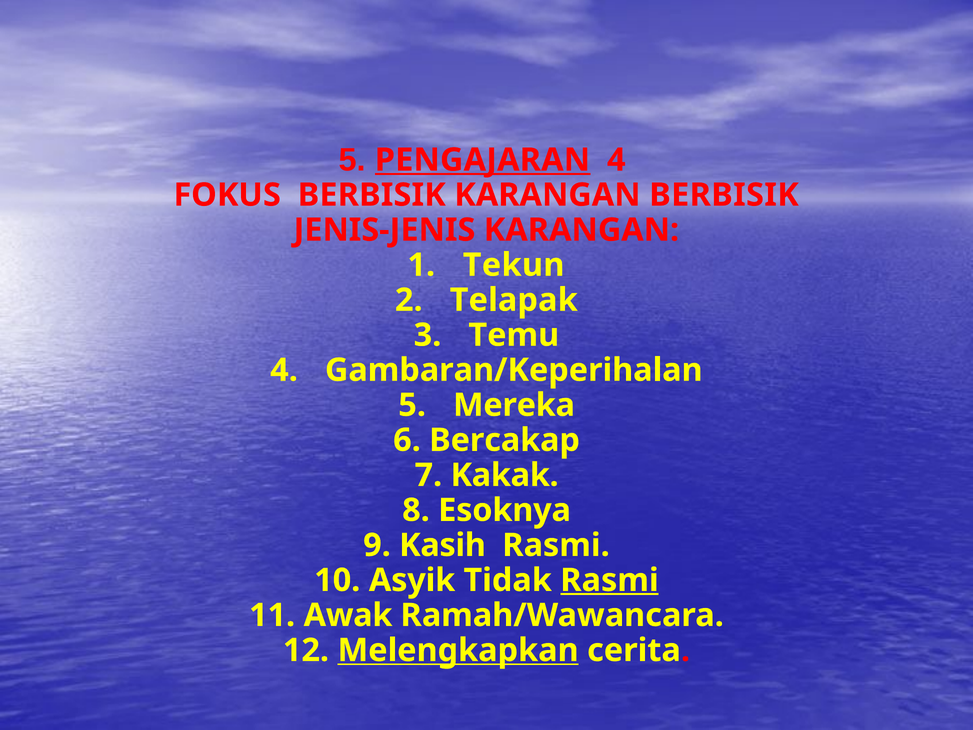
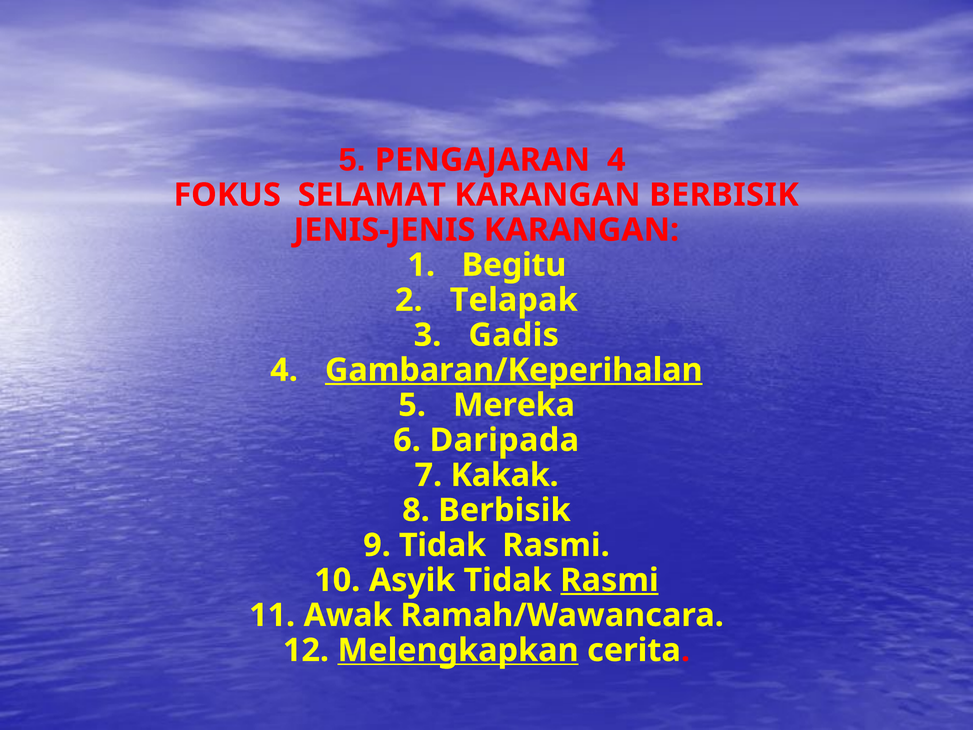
PENGAJARAN underline: present -> none
FOKUS BERBISIK: BERBISIK -> SELAMAT
Tekun: Tekun -> Begitu
Temu: Temu -> Gadis
Gambaran/Keperihalan underline: none -> present
Bercakap: Bercakap -> Daripada
8 Esoknya: Esoknya -> Berbisik
9 Kasih: Kasih -> Tidak
